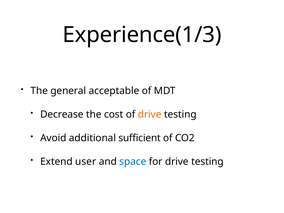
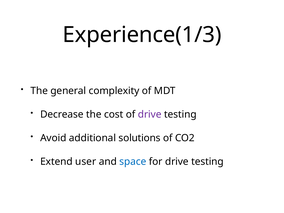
acceptable: acceptable -> complexity
drive at (150, 114) colour: orange -> purple
sufficient: sufficient -> solutions
